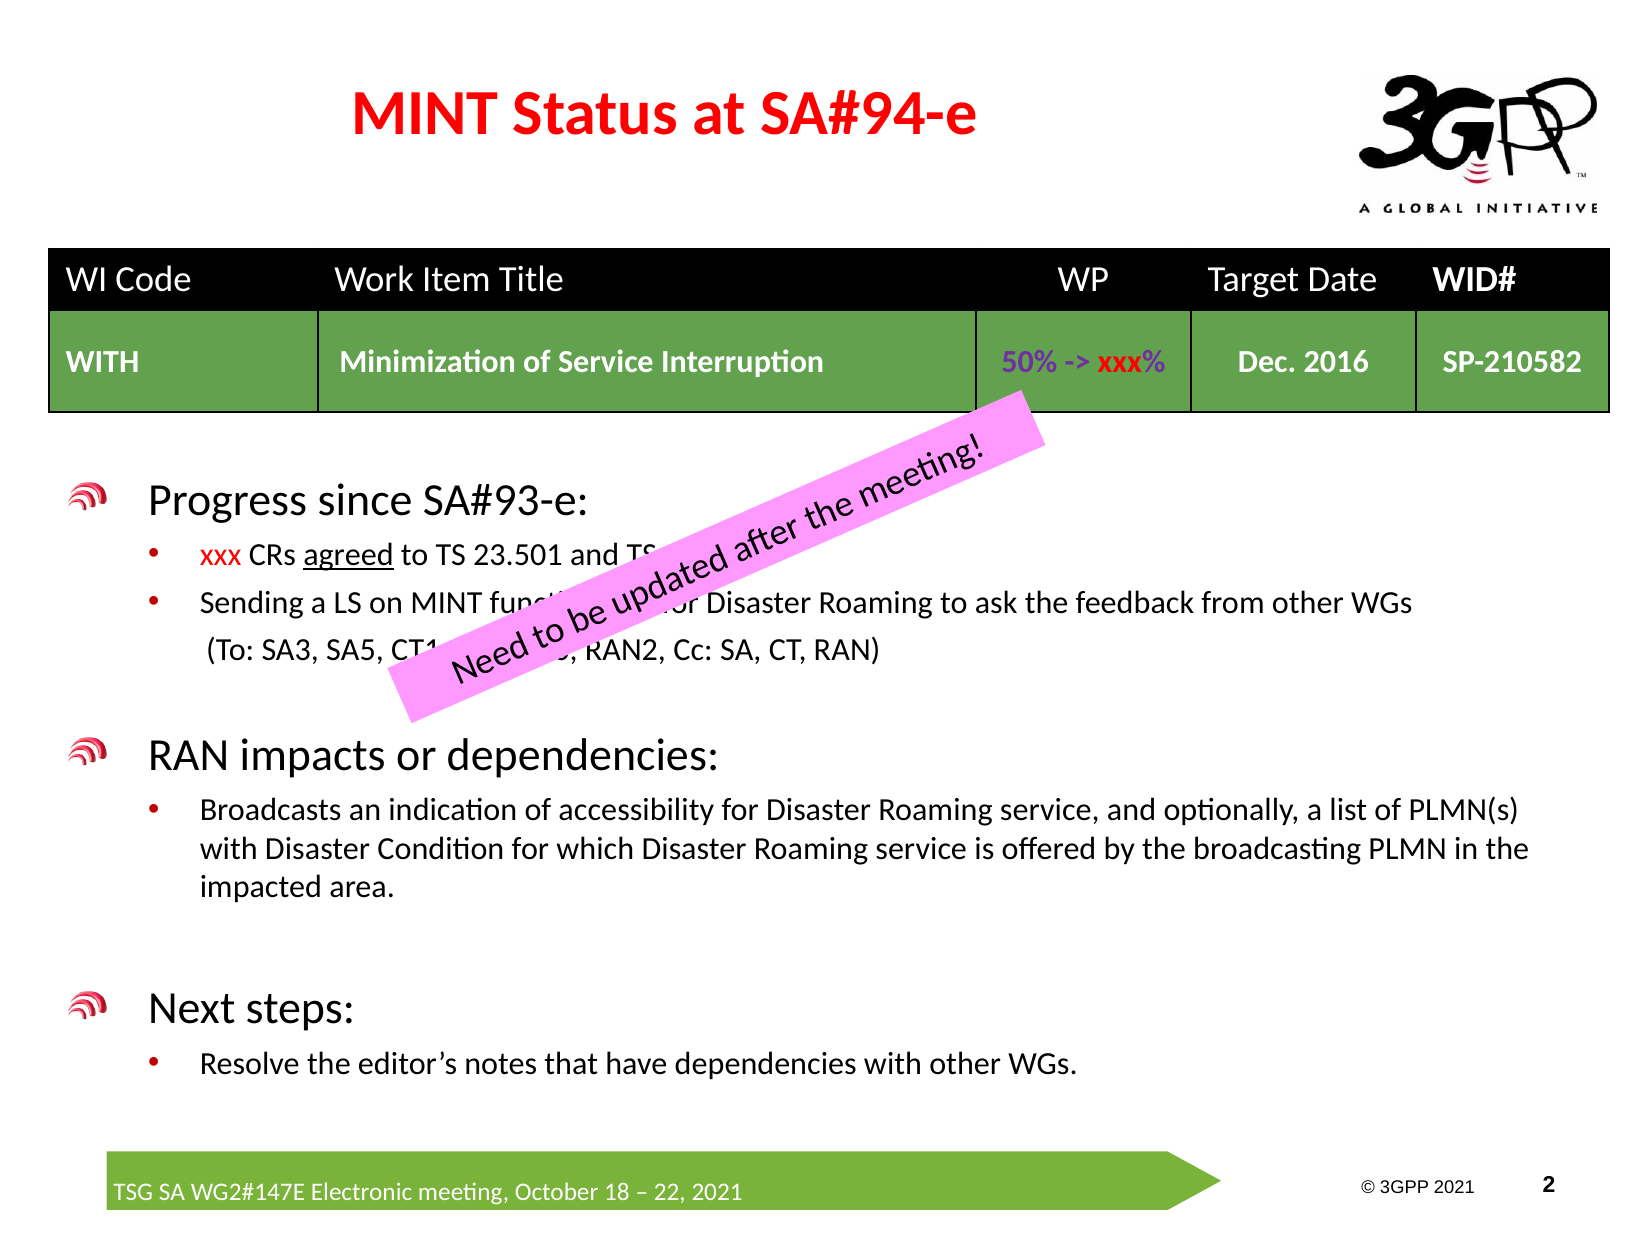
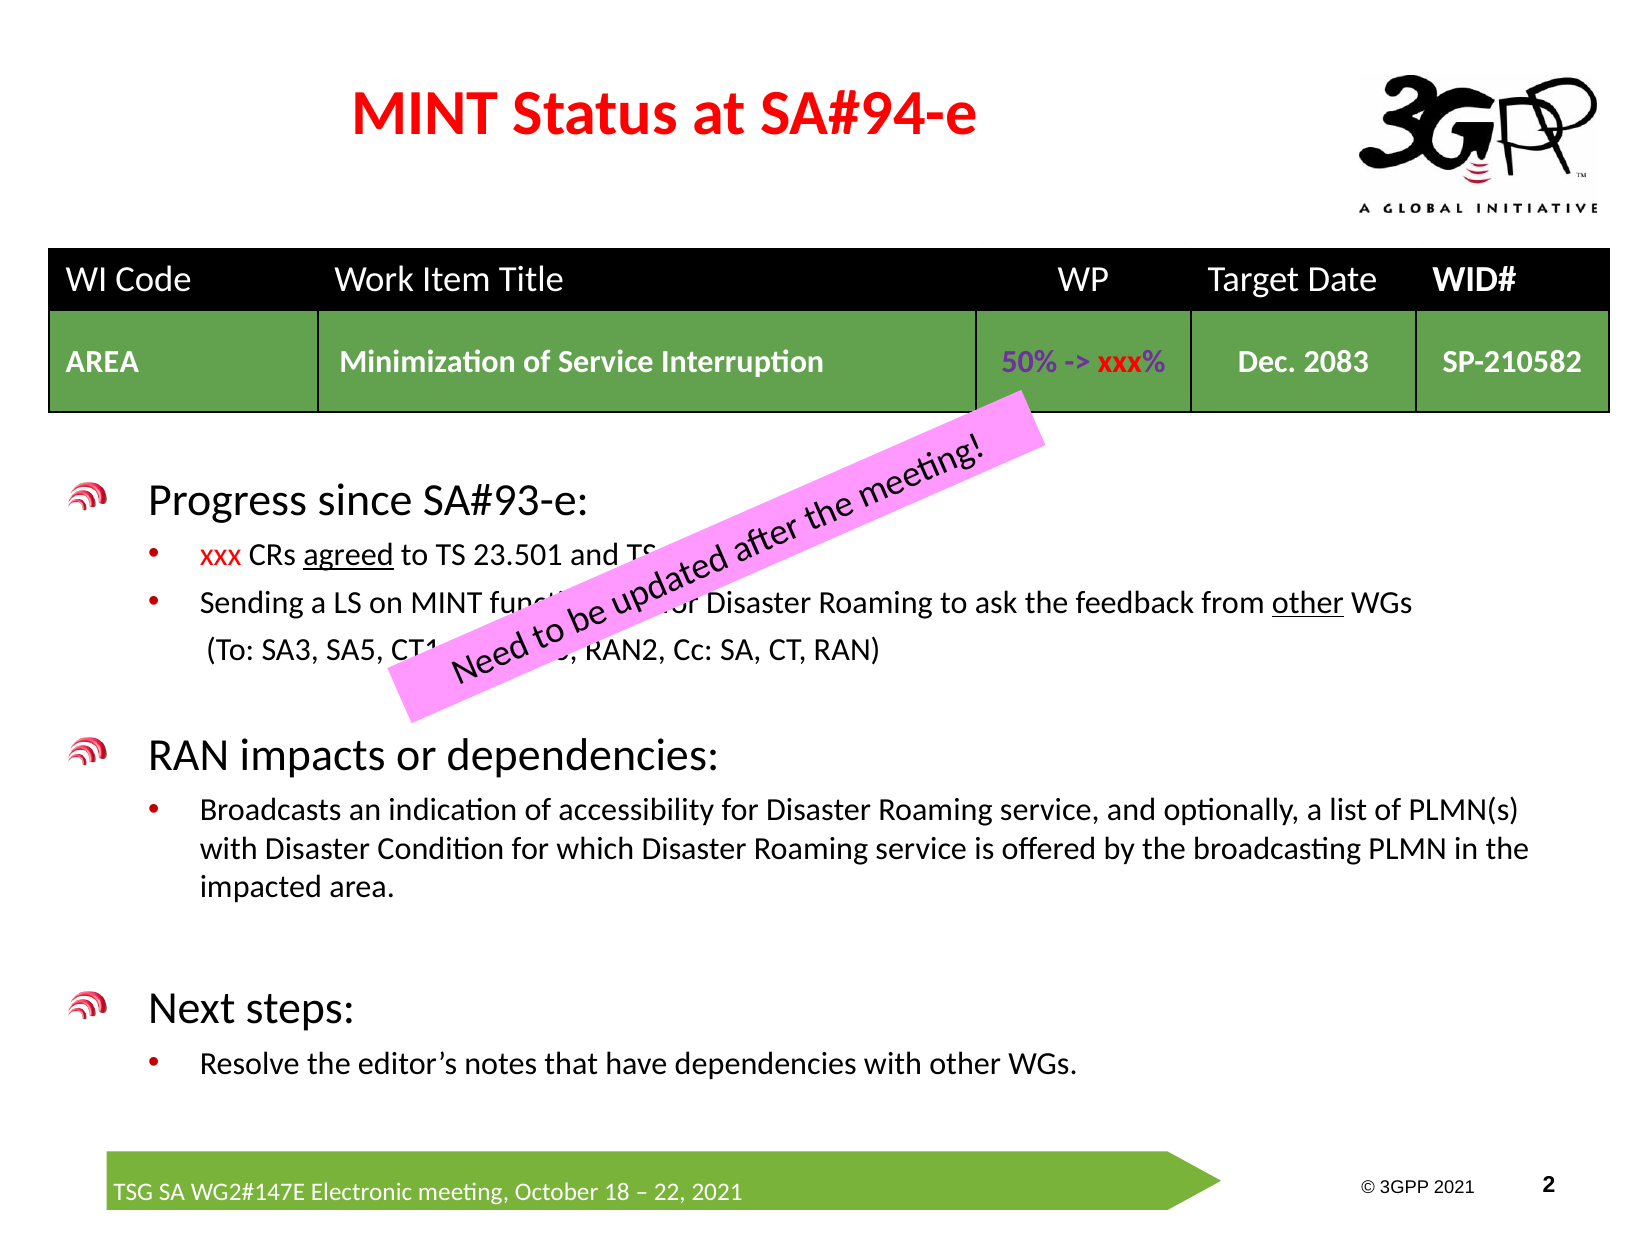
WITH at (102, 362): WITH -> AREA
2016: 2016 -> 2083
other at (1308, 603) underline: none -> present
